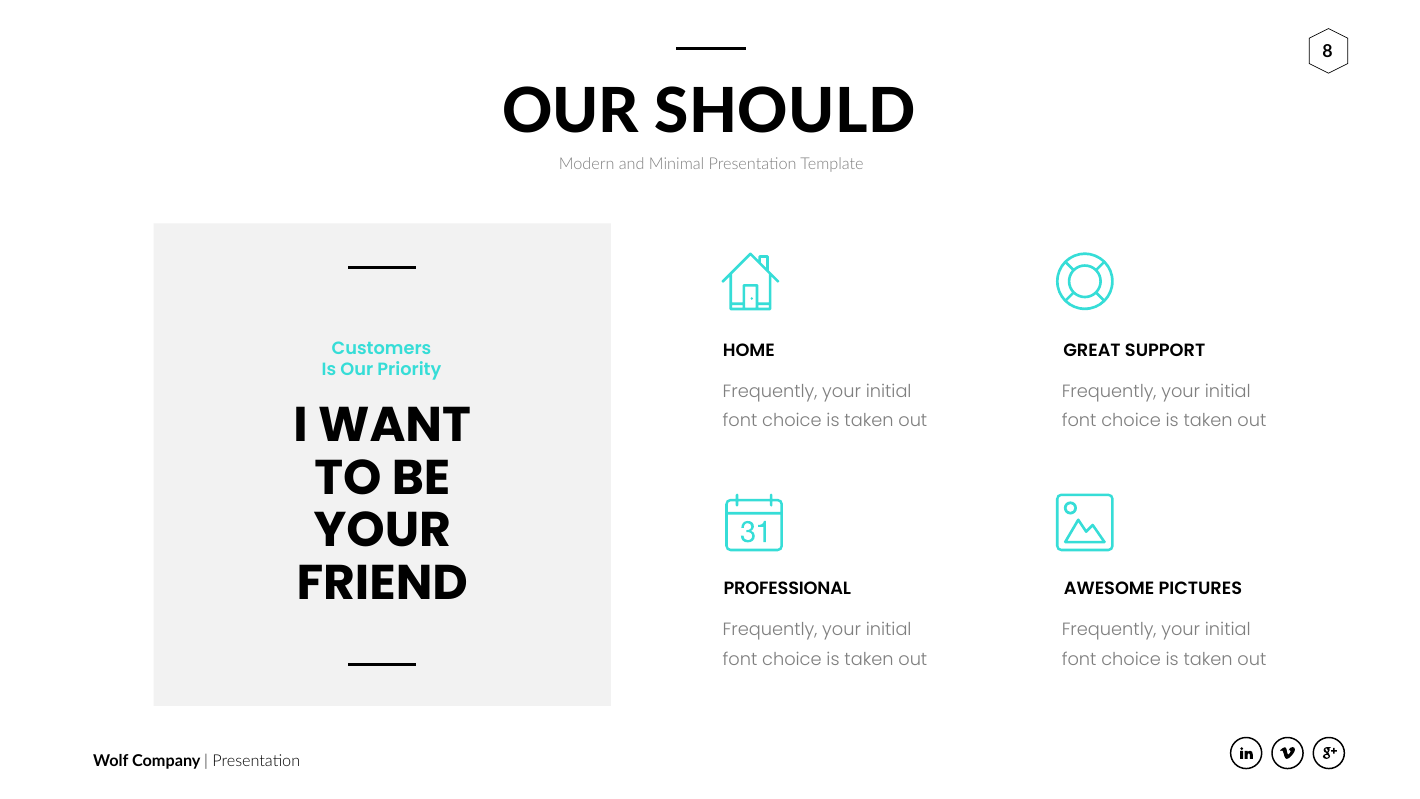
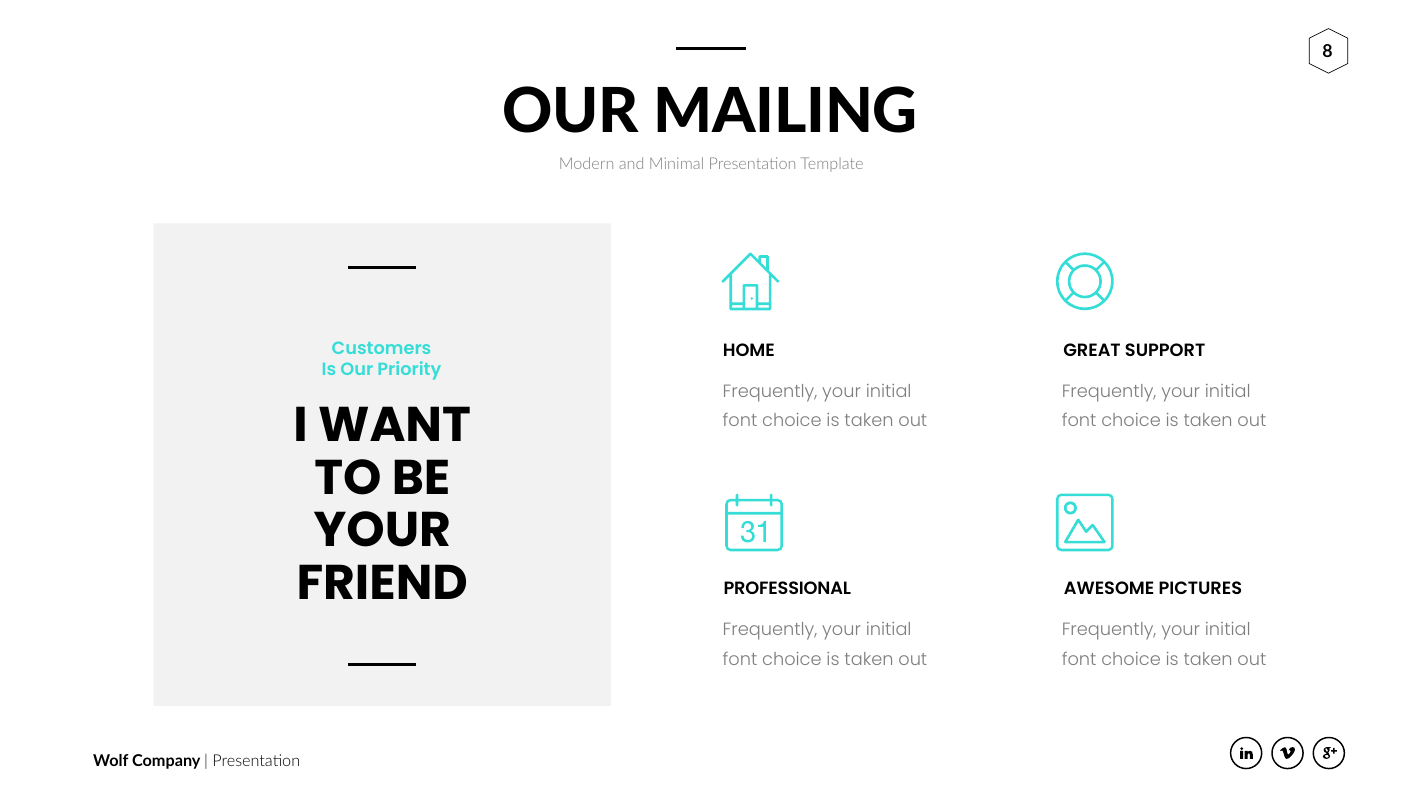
SHOULD: SHOULD -> MAILING
